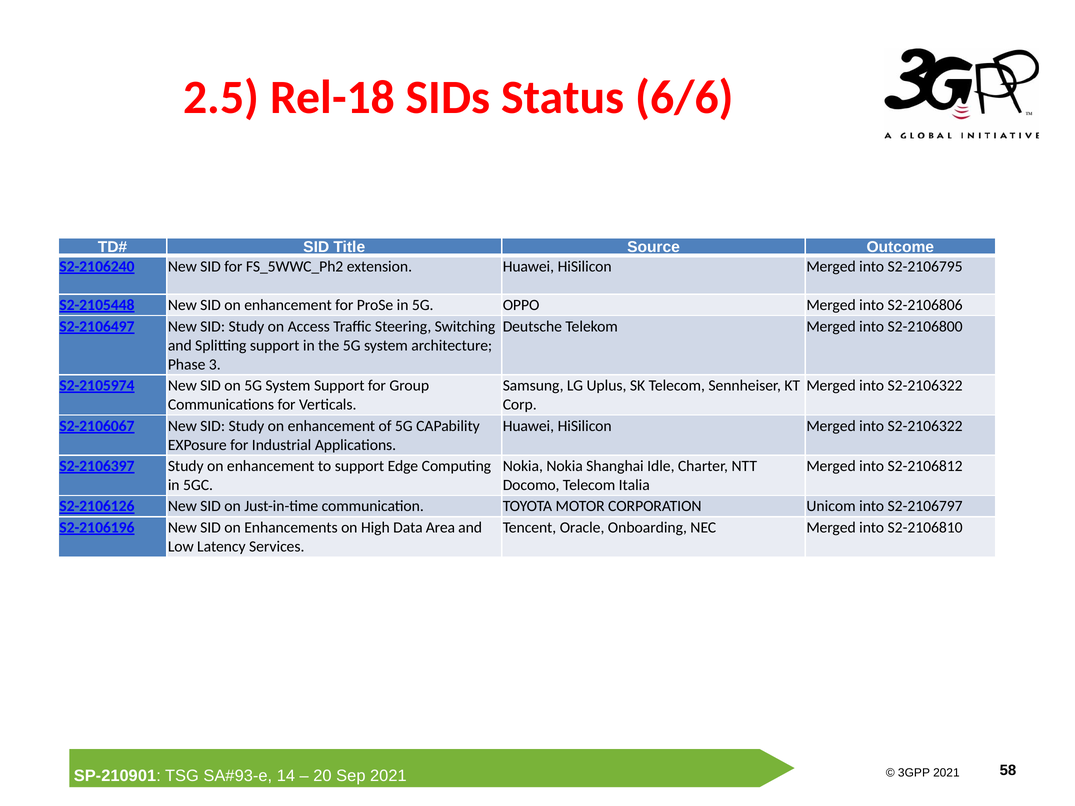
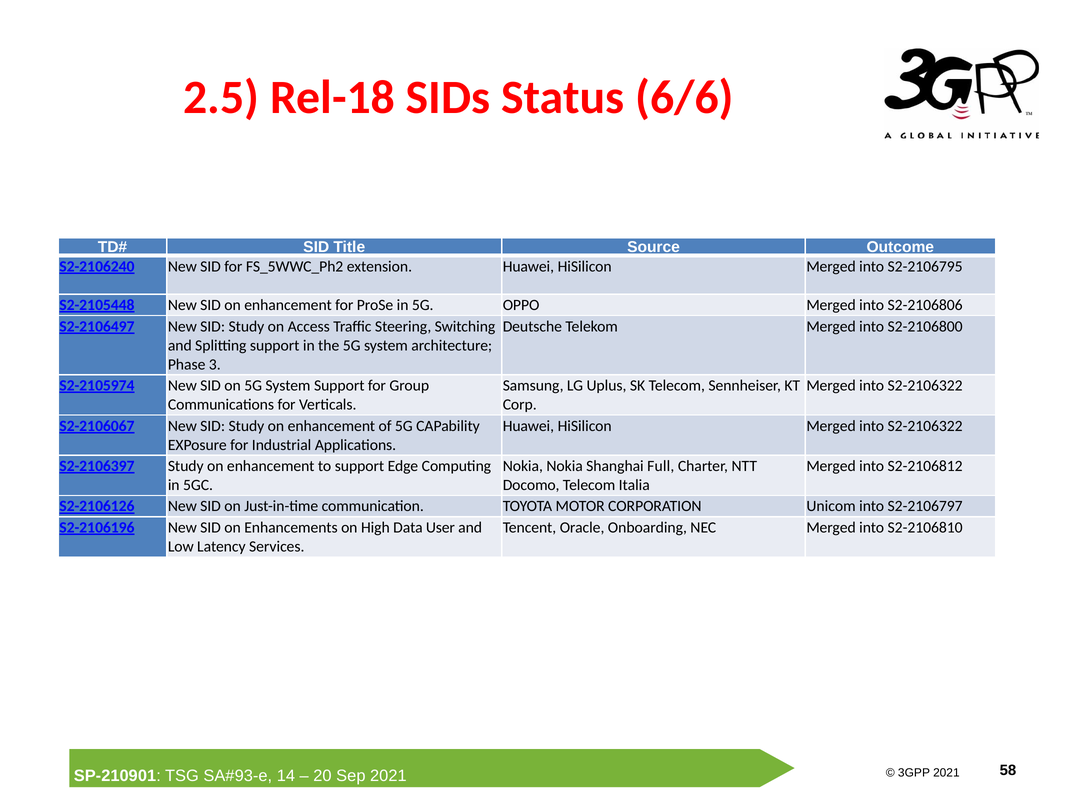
Idle: Idle -> Full
Area: Area -> User
